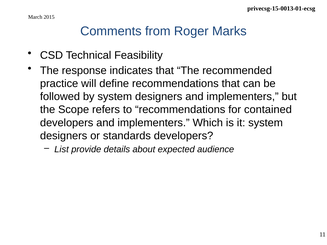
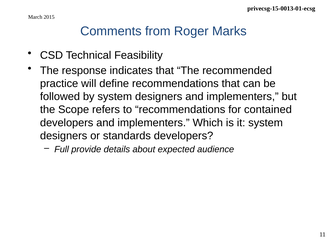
List: List -> Full
